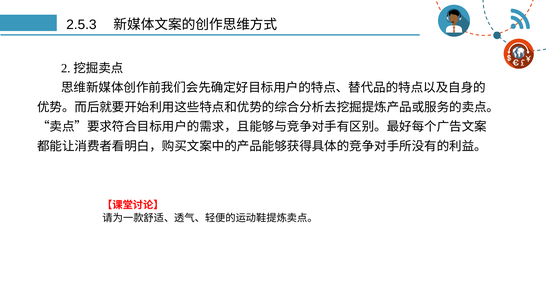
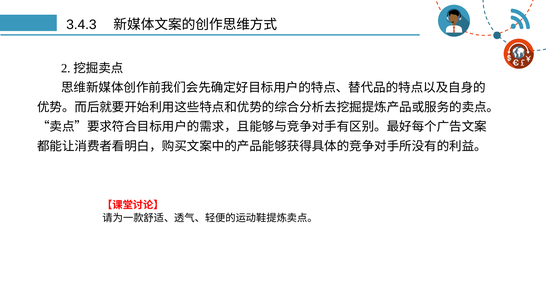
2.5.3: 2.5.3 -> 3.4.3
